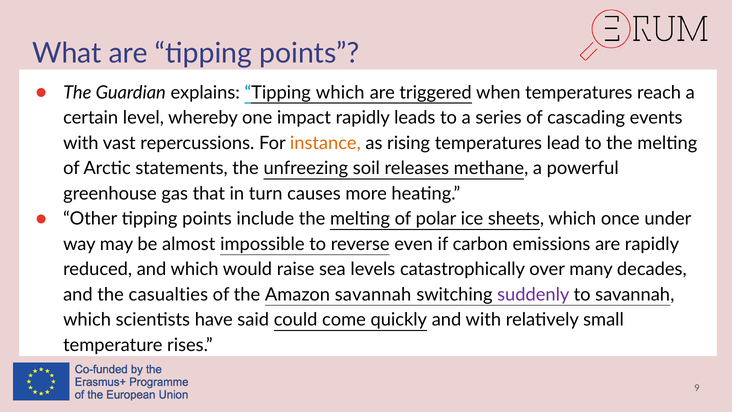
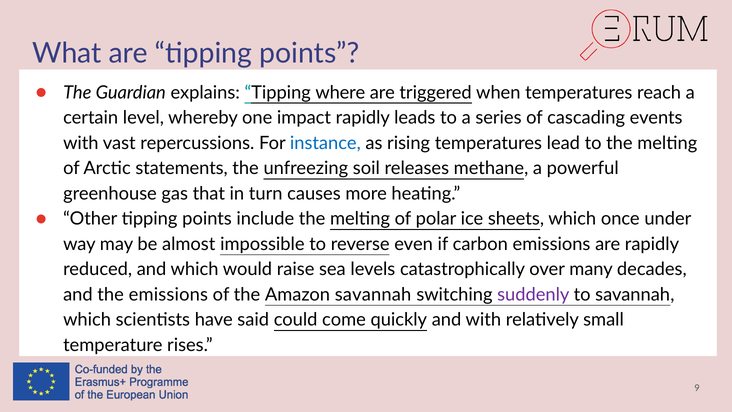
Tipping which: which -> where
instance colour: orange -> blue
the casualties: casualties -> emissions
